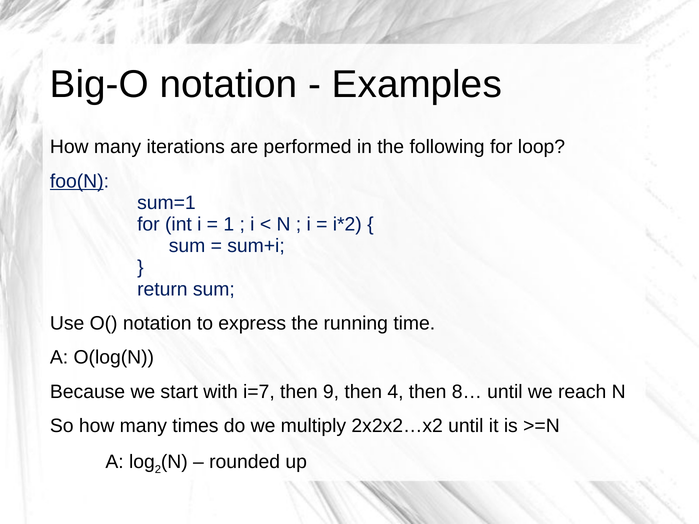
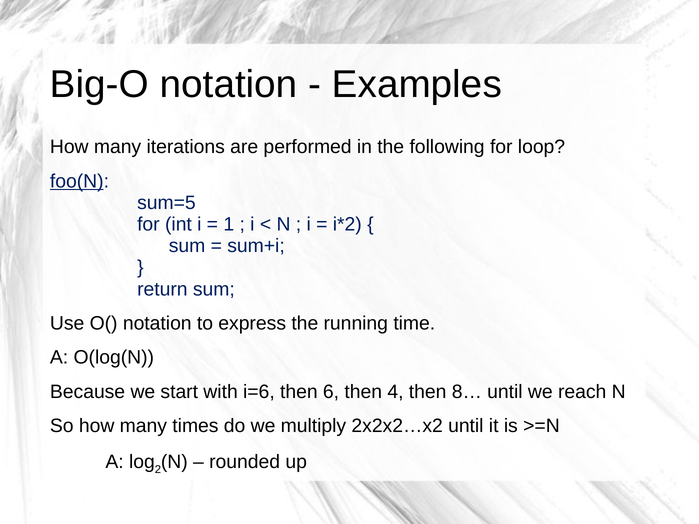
sum=1: sum=1 -> sum=5
i=7: i=7 -> i=6
9: 9 -> 6
